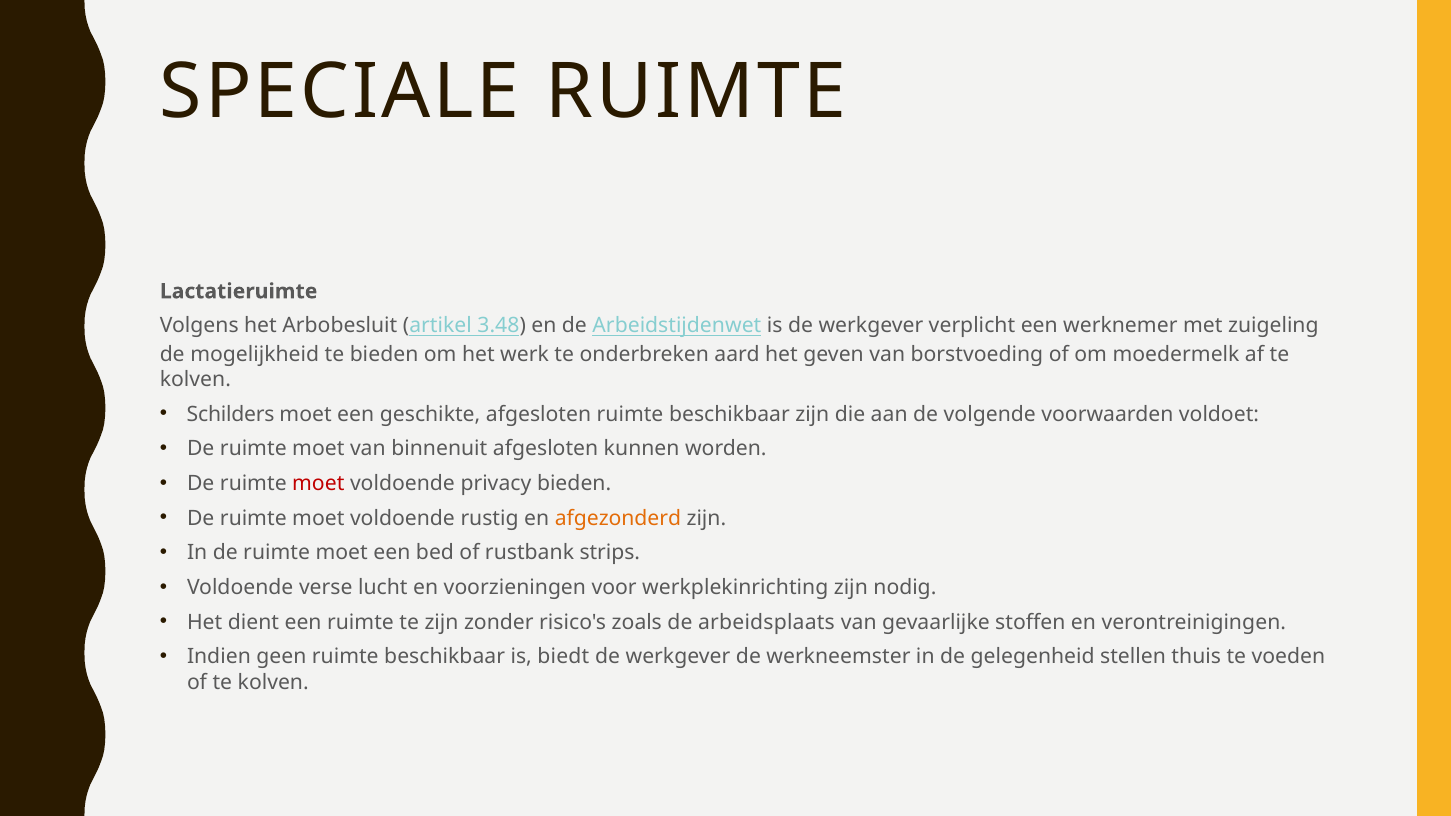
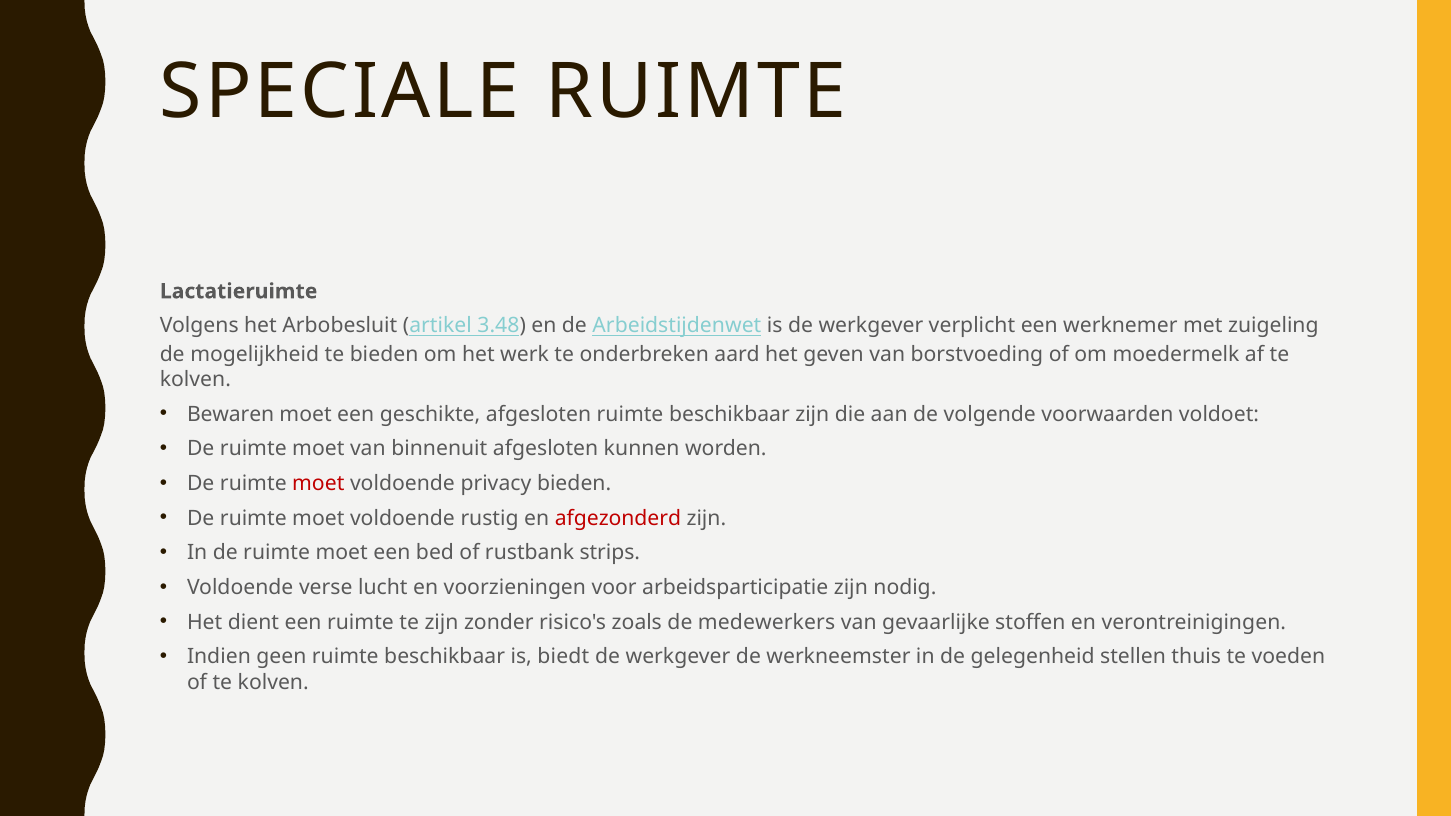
Schilders: Schilders -> Bewaren
afgezonderd colour: orange -> red
werkplekinrichting: werkplekinrichting -> arbeidsparticipatie
arbeidsplaats: arbeidsplaats -> medewerkers
